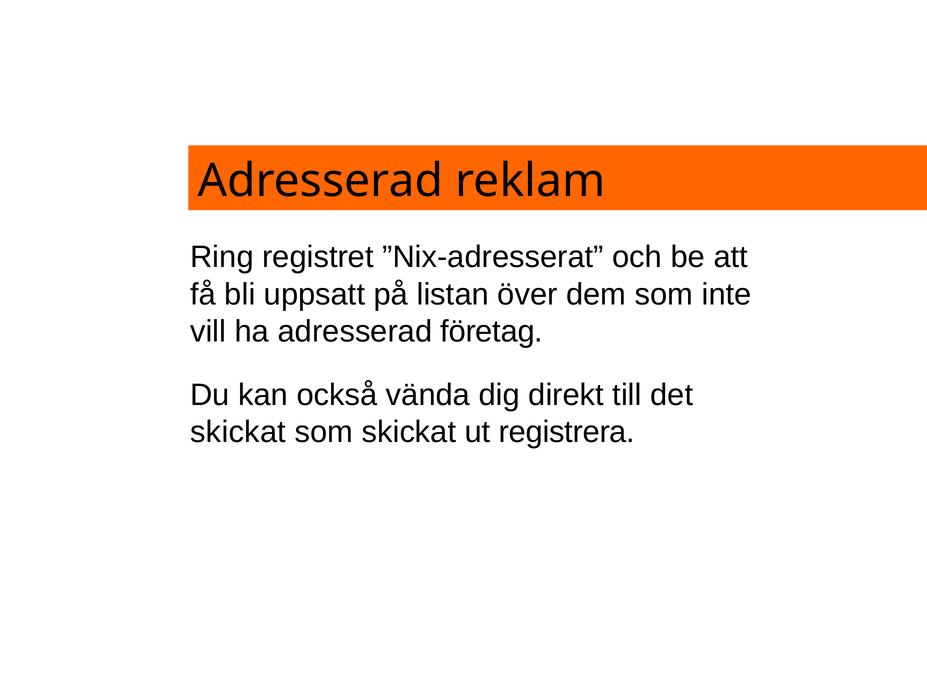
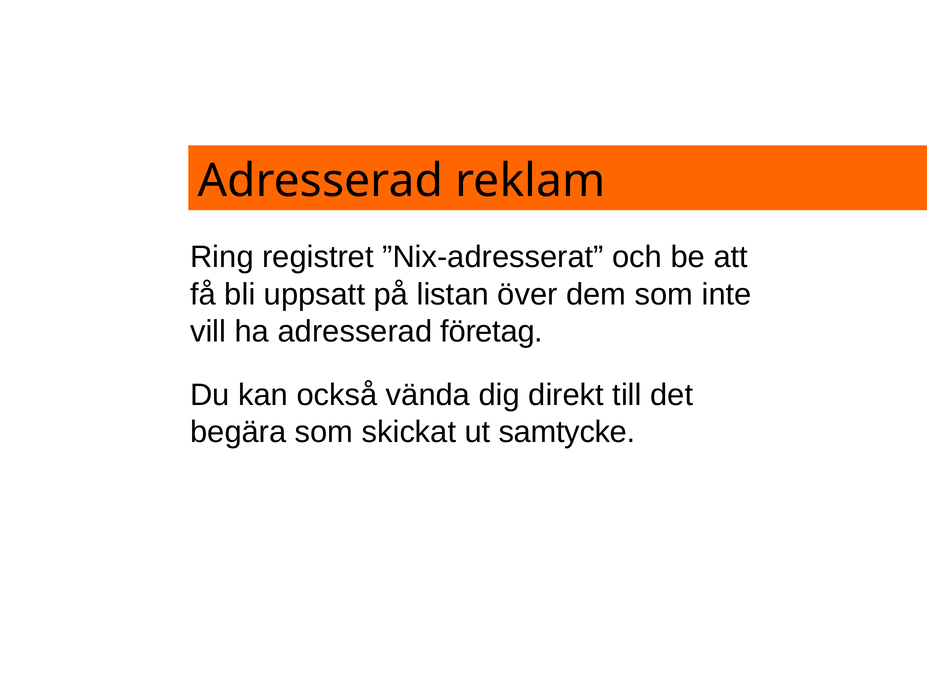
skickat at (238, 432): skickat -> begära
registrera: registrera -> samtycke
